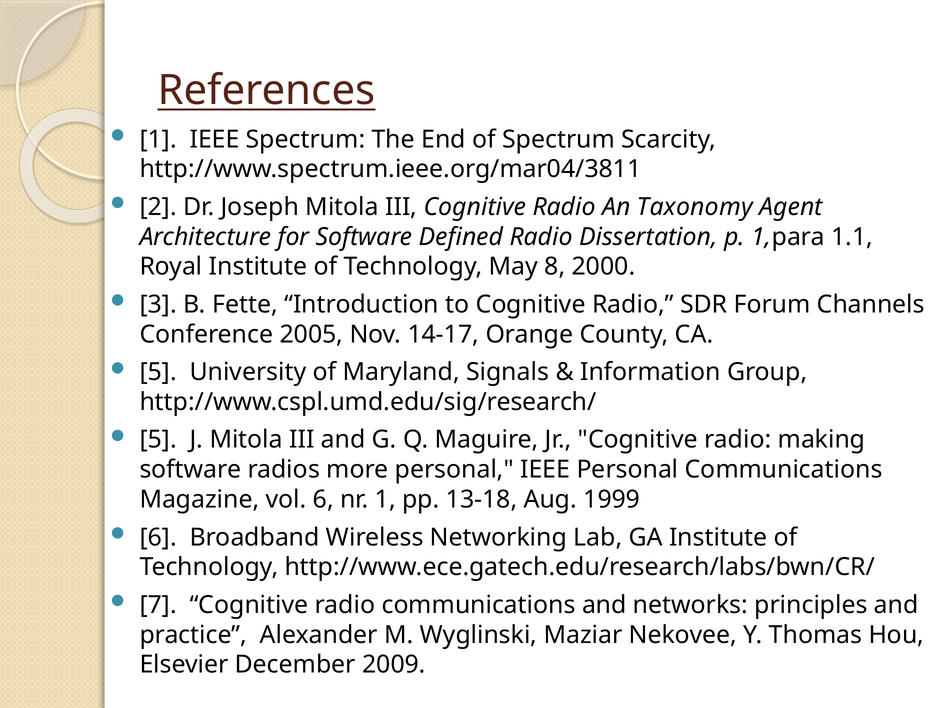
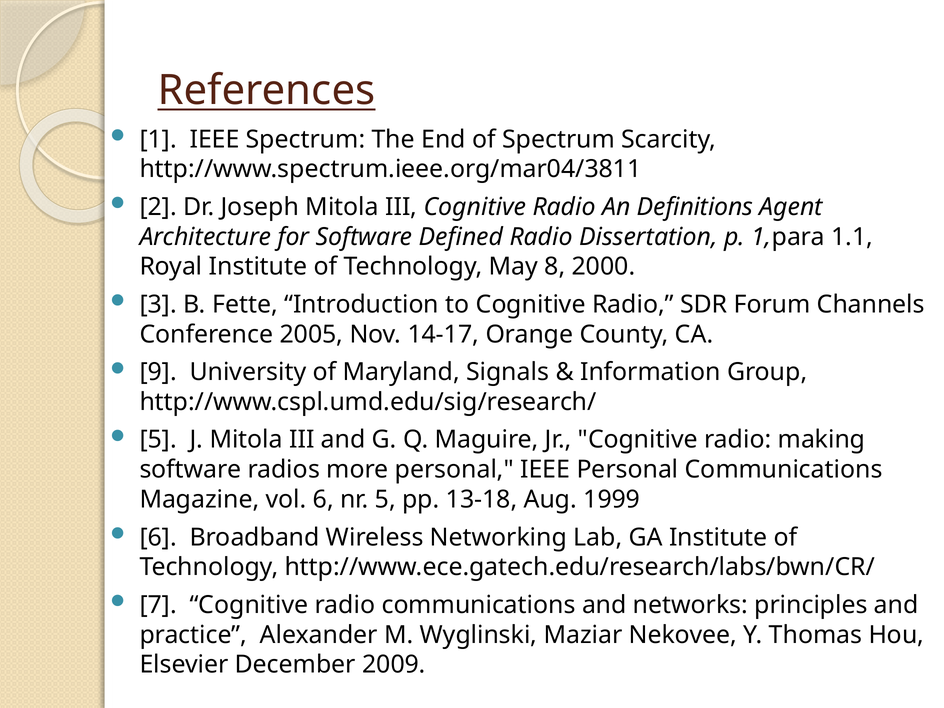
Taxonomy: Taxonomy -> Definitions
5 at (158, 372): 5 -> 9
nr 1: 1 -> 5
